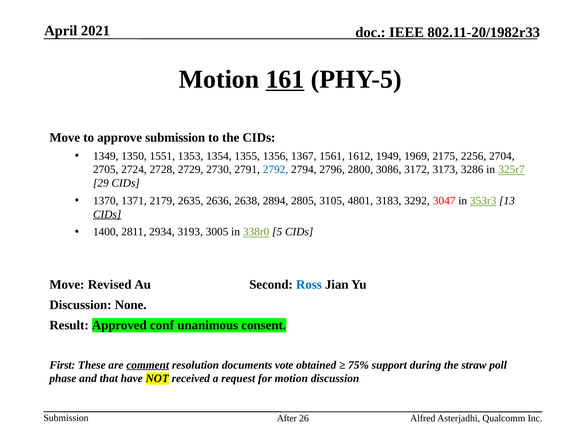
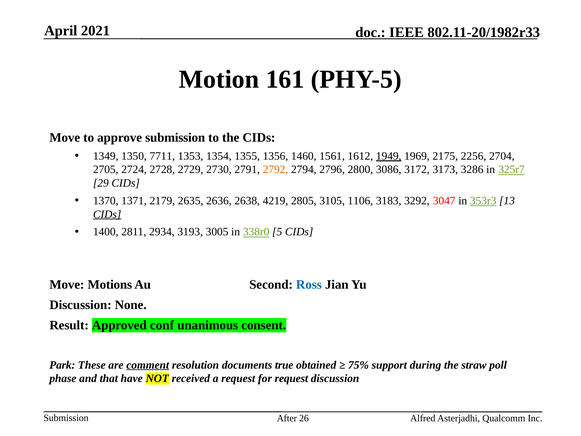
161 underline: present -> none
1551: 1551 -> 7711
1367: 1367 -> 1460
1949 underline: none -> present
2792 colour: blue -> orange
2894: 2894 -> 4219
4801: 4801 -> 1106
Revised: Revised -> Motions
First: First -> Park
vote: vote -> true
for motion: motion -> request
